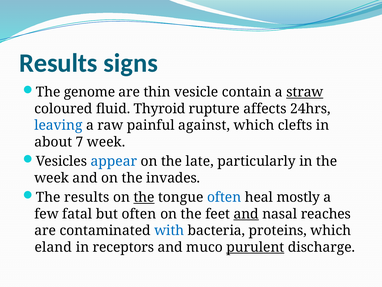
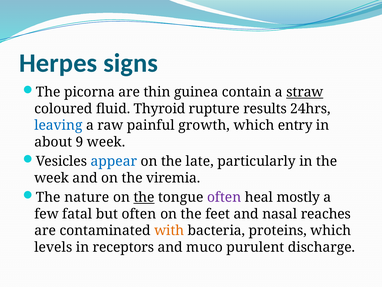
Results at (58, 63): Results -> Herpes
genome: genome -> picorna
vesicle: vesicle -> guinea
affects: affects -> results
against: against -> growth
clefts: clefts -> entry
7: 7 -> 9
invades: invades -> viremia
The results: results -> nature
often at (224, 197) colour: blue -> purple
and at (246, 214) underline: present -> none
with colour: blue -> orange
eland: eland -> levels
purulent underline: present -> none
